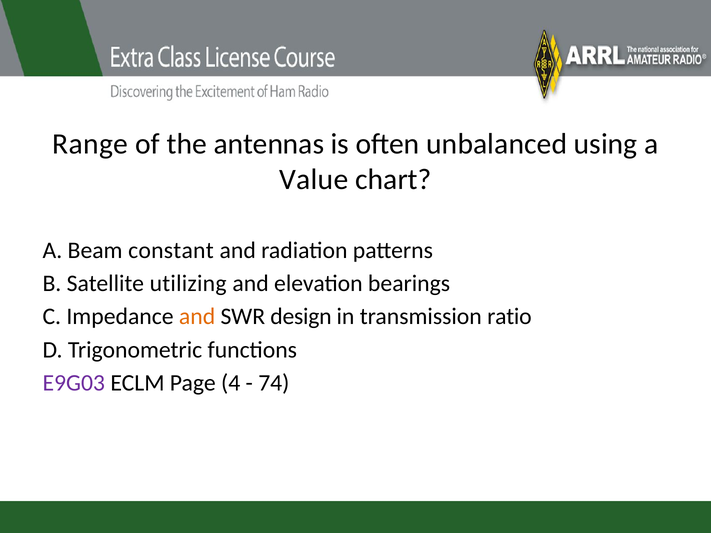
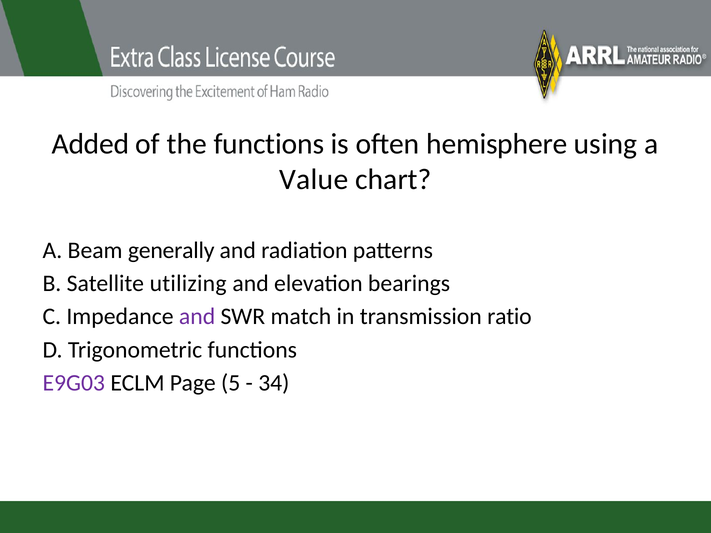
Range: Range -> Added
the antennas: antennas -> functions
unbalanced: unbalanced -> hemisphere
constant: constant -> generally
and at (197, 317) colour: orange -> purple
design: design -> match
4: 4 -> 5
74: 74 -> 34
